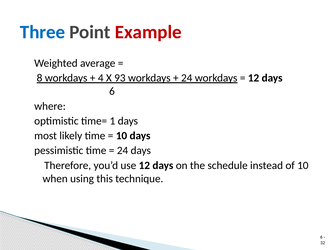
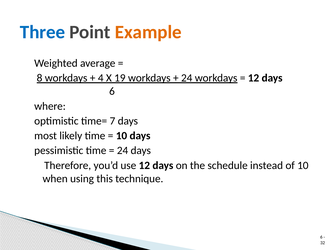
Example colour: red -> orange
93: 93 -> 19
1: 1 -> 7
